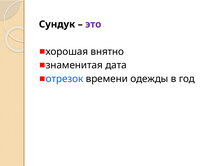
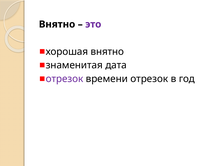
Сундук at (57, 24): Сундук -> Внятно
отрезок at (64, 79) colour: blue -> purple
времени одежды: одежды -> отрезок
